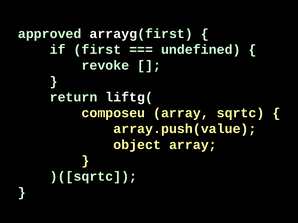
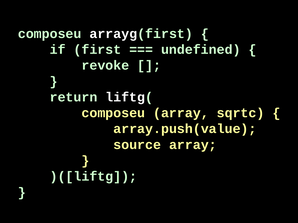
approved at (50, 34): approved -> composeu
object: object -> source
)([sqrtc: )([sqrtc -> )([liftg
